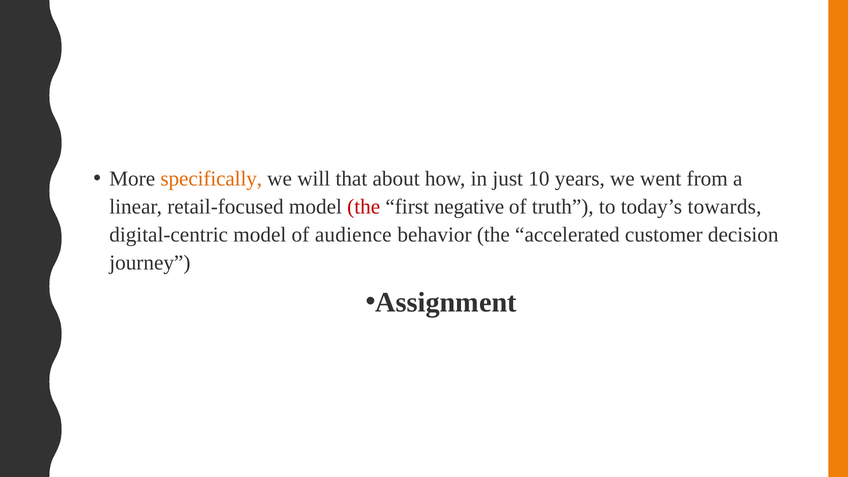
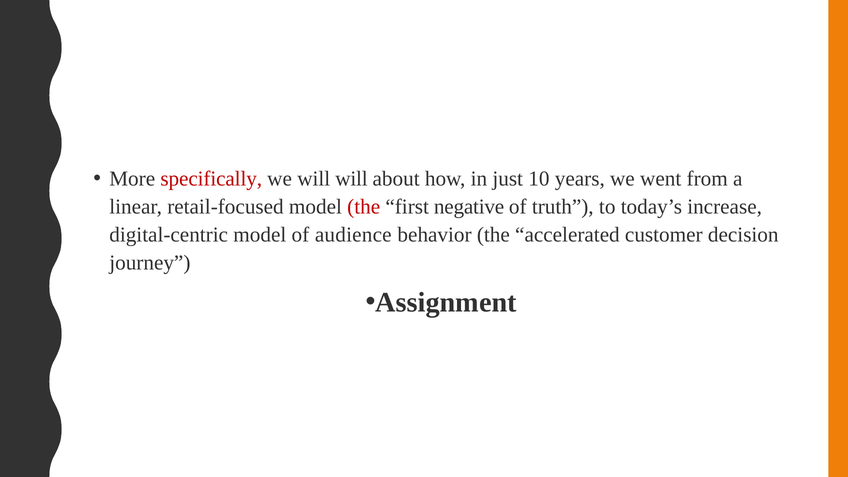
specifically colour: orange -> red
will that: that -> will
towards: towards -> increase
